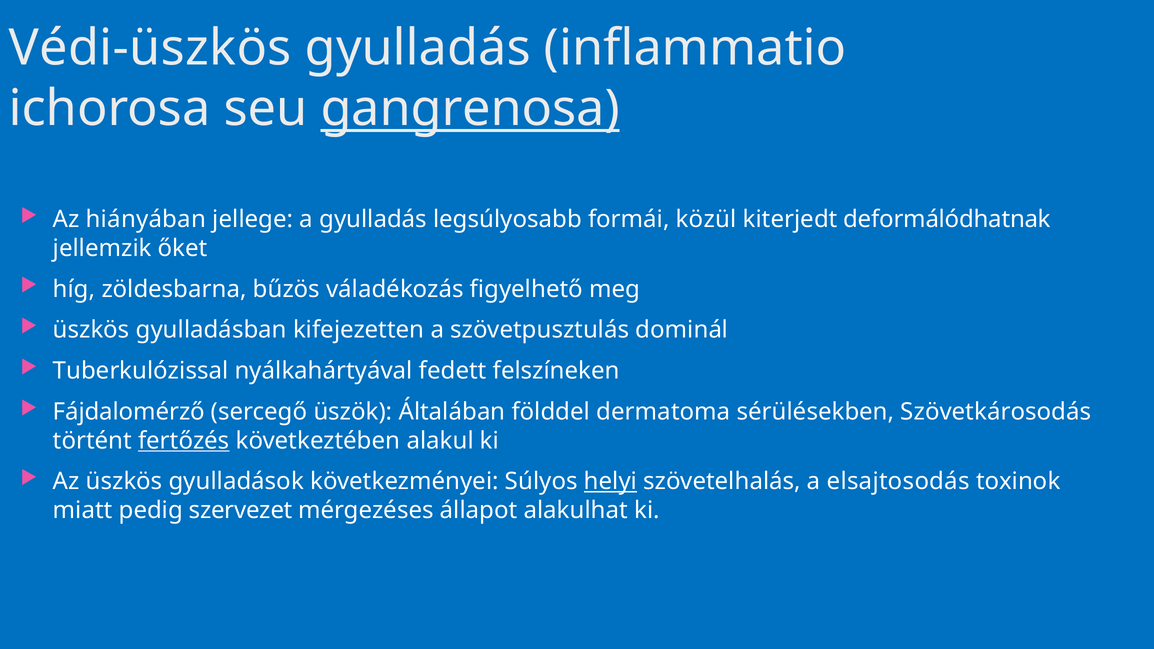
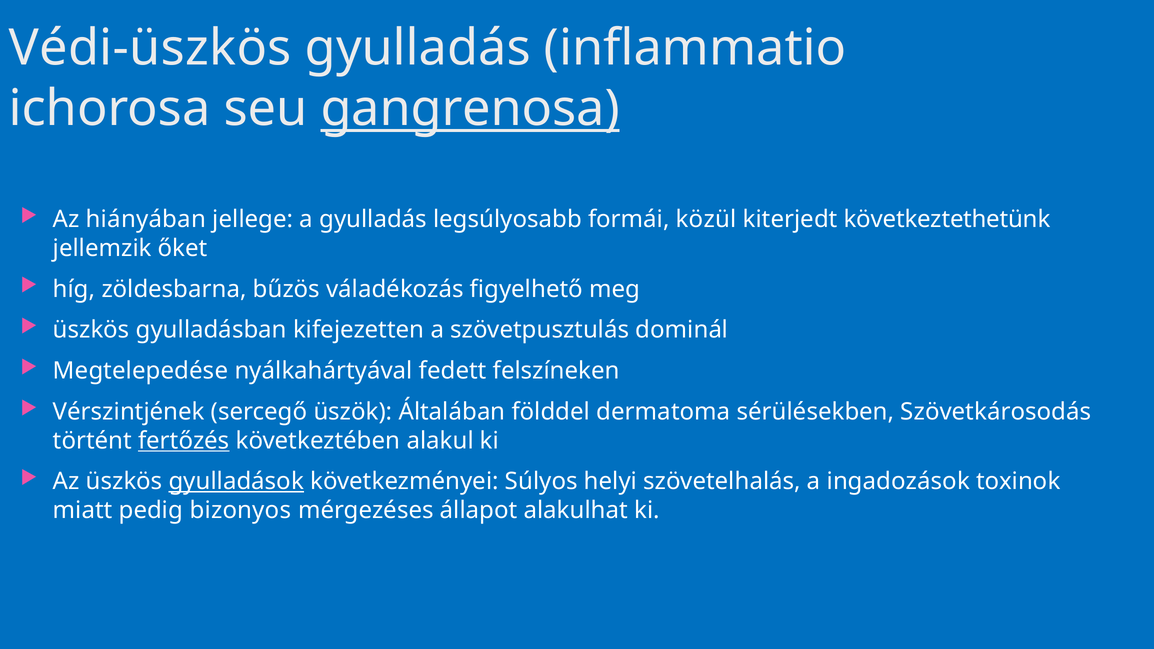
deformálódhatnak: deformálódhatnak -> következtethetünk
Tuberkulózissal: Tuberkulózissal -> Megtelepedése
Fájdalomérző: Fájdalomérző -> Vérszintjének
gyulladások underline: none -> present
helyi underline: present -> none
elsajtosodás: elsajtosodás -> ingadozások
szervezet: szervezet -> bizonyos
